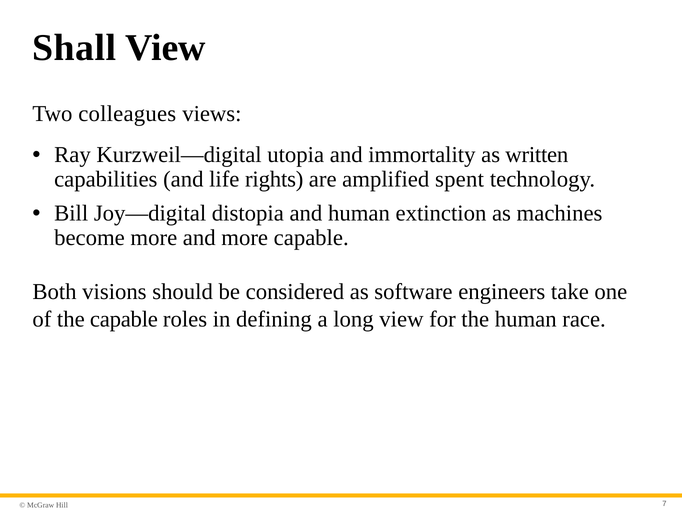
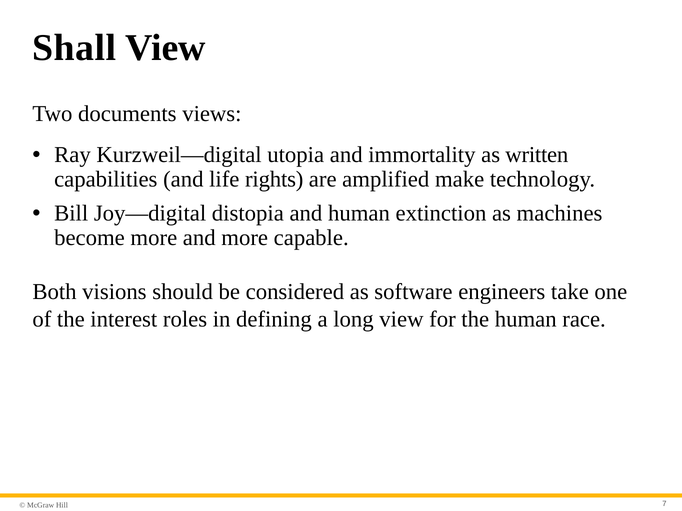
colleagues: colleagues -> documents
spent: spent -> make
the capable: capable -> interest
